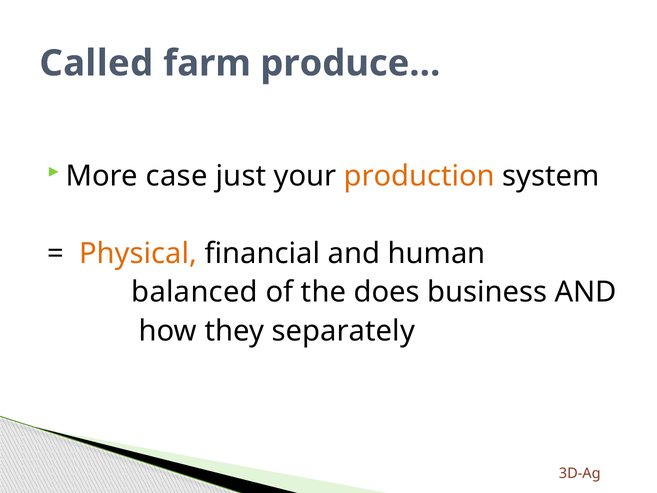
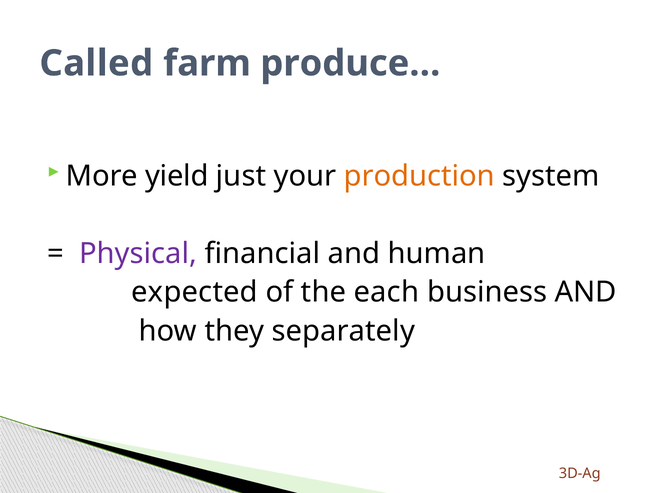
case: case -> yield
Physical colour: orange -> purple
balanced: balanced -> expected
does: does -> each
